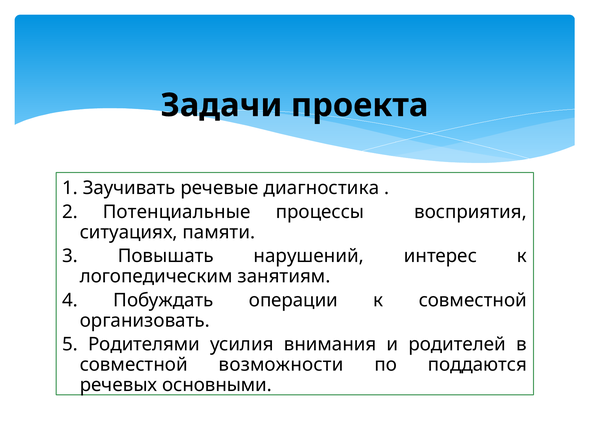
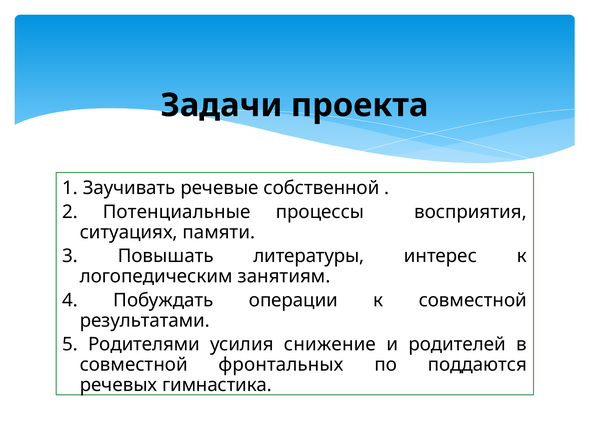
диагностика: диагностика -> собственной
нарушений: нарушений -> литературы
организовать: организовать -> результатами
внимания: внимания -> снижение
возможности: возможности -> фронтальных
основными: основными -> гимнастика
